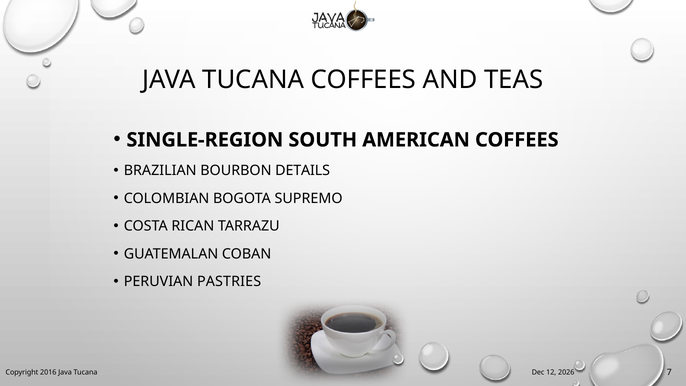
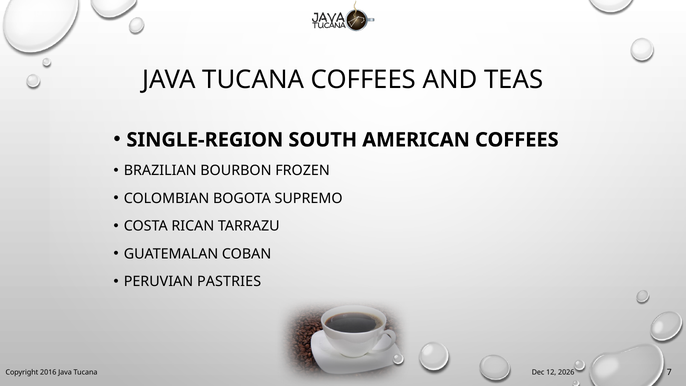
DETAILS: DETAILS -> FROZEN
